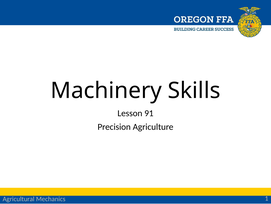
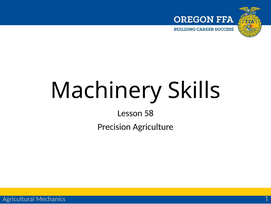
91: 91 -> 58
